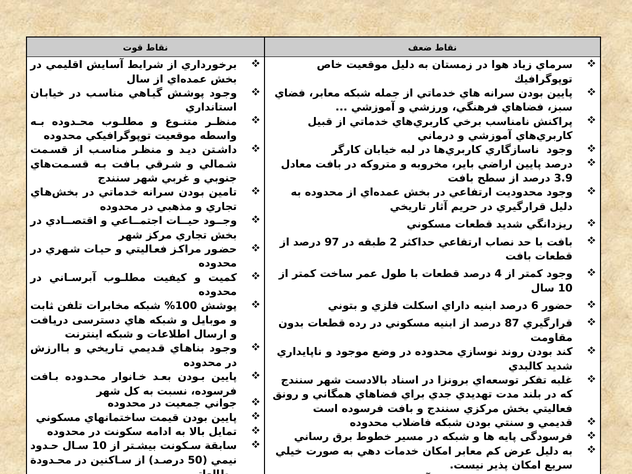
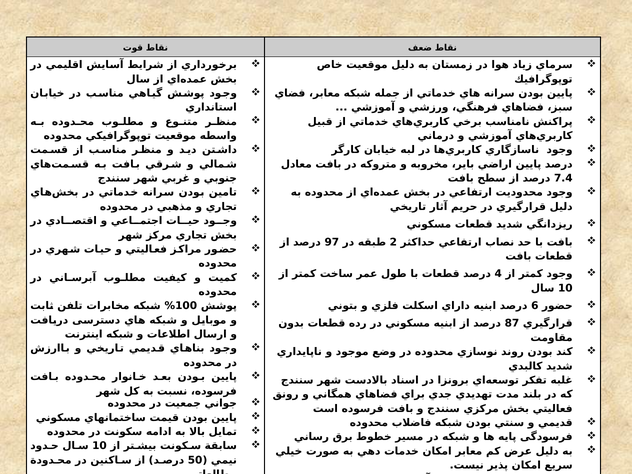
3.9: 3.9 -> 7.4
